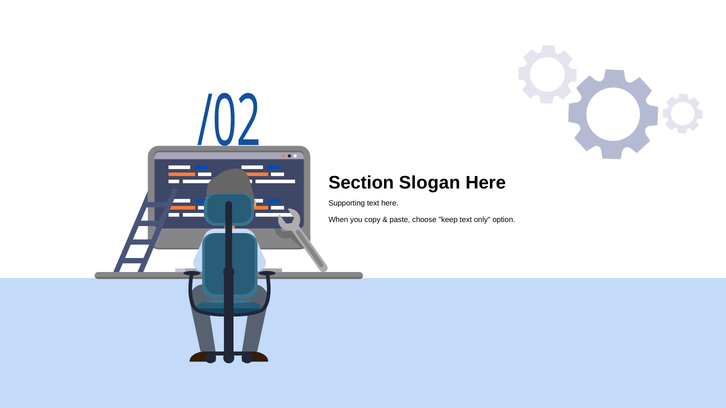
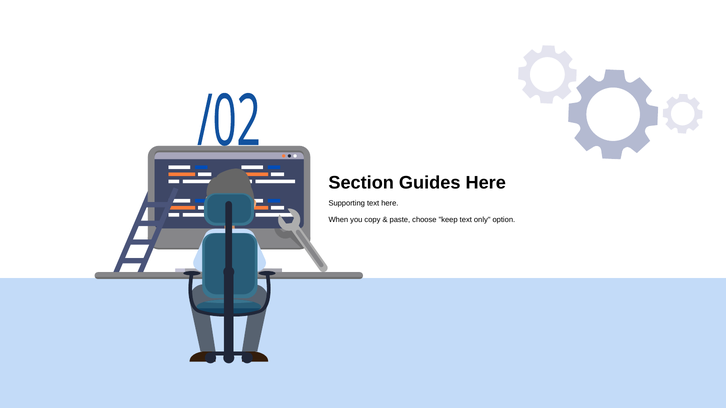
Slogan: Slogan -> Guides
